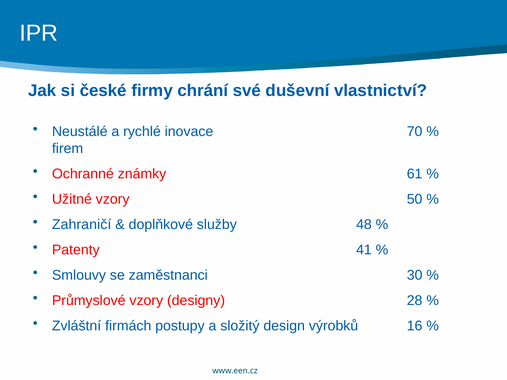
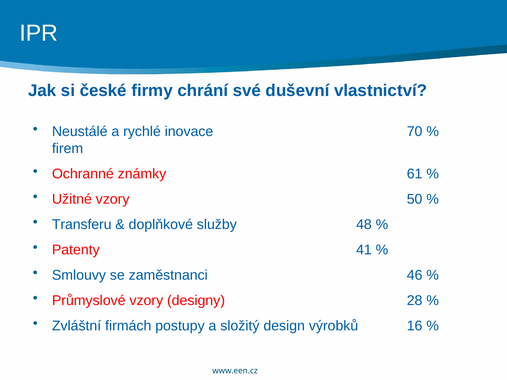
Zahraničí: Zahraničí -> Transferu
30: 30 -> 46
